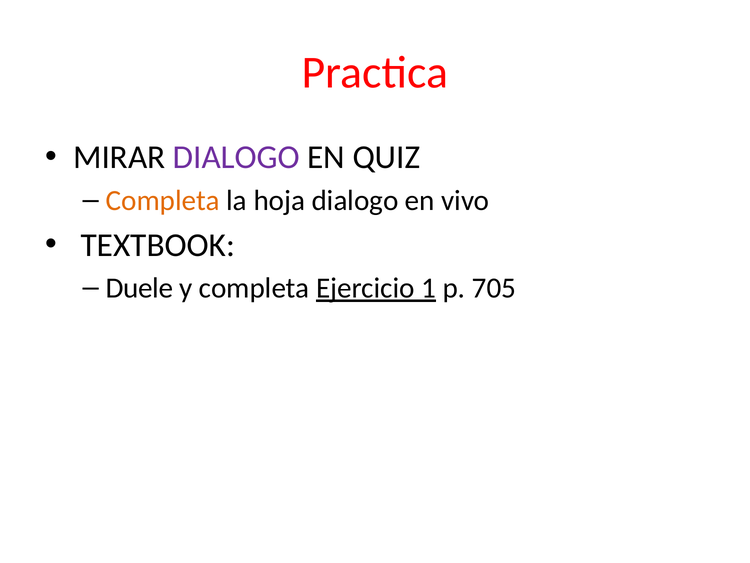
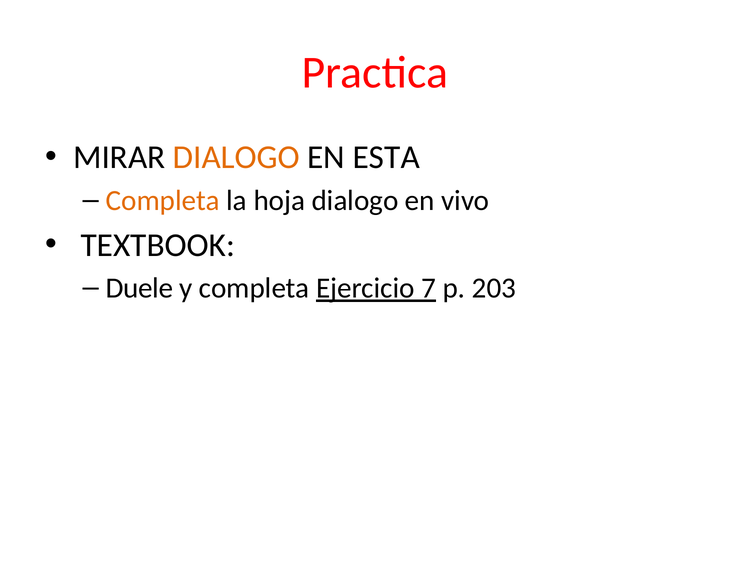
DIALOGO at (236, 157) colour: purple -> orange
QUIZ: QUIZ -> ESTA
1: 1 -> 7
705: 705 -> 203
